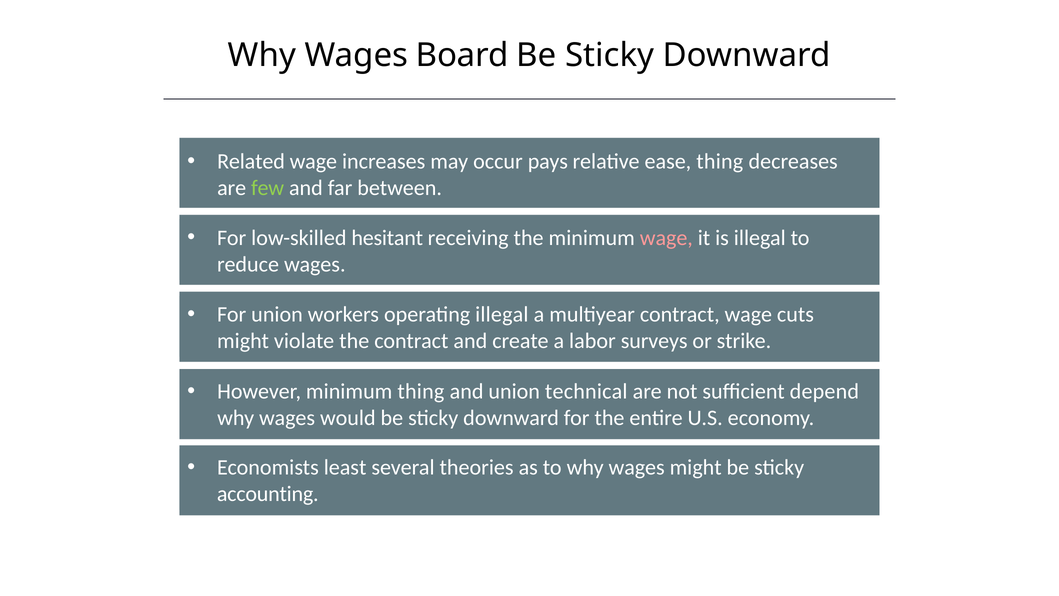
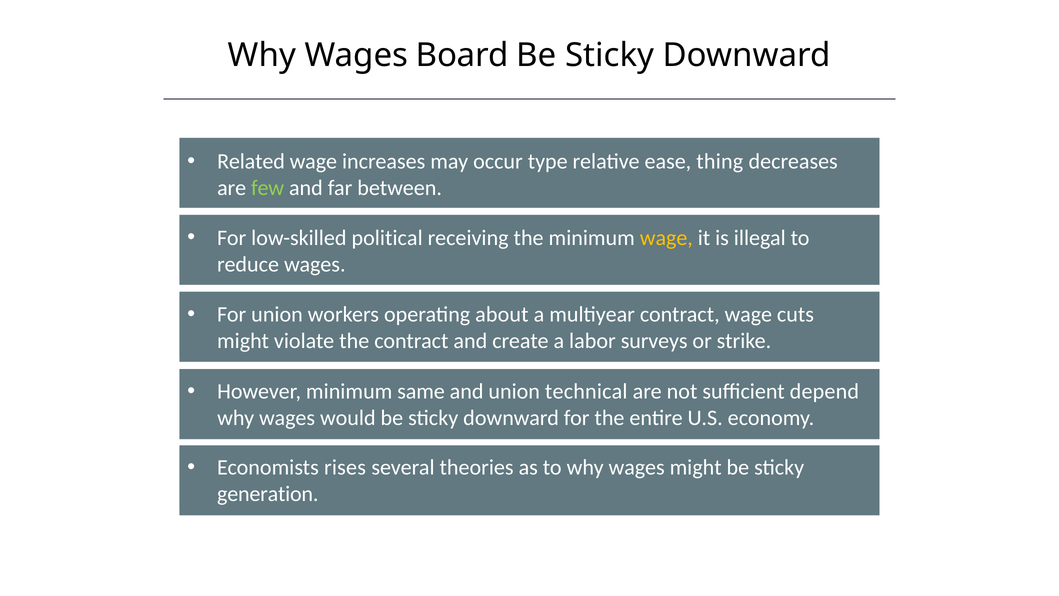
pays: pays -> type
hesitant: hesitant -> political
wage at (666, 238) colour: pink -> yellow
operating illegal: illegal -> about
minimum thing: thing -> same
least: least -> rises
accounting: accounting -> generation
